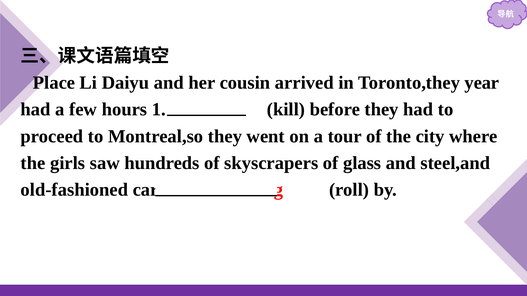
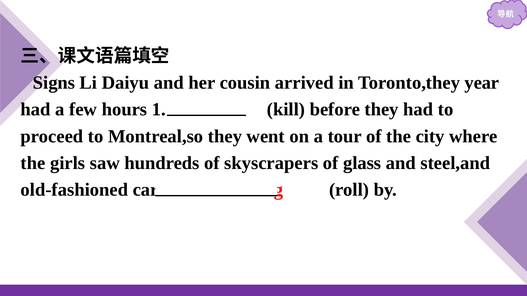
Place: Place -> Signs
